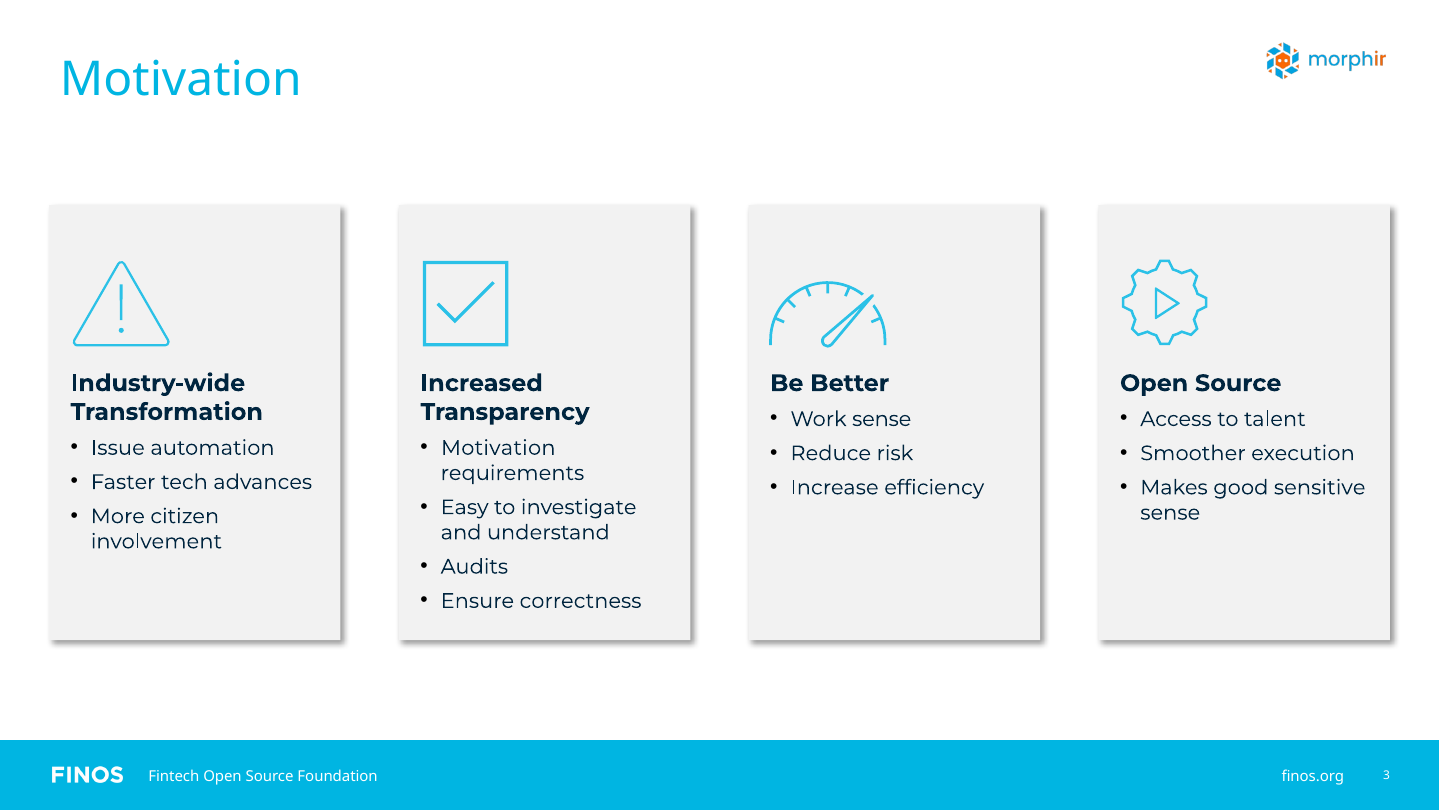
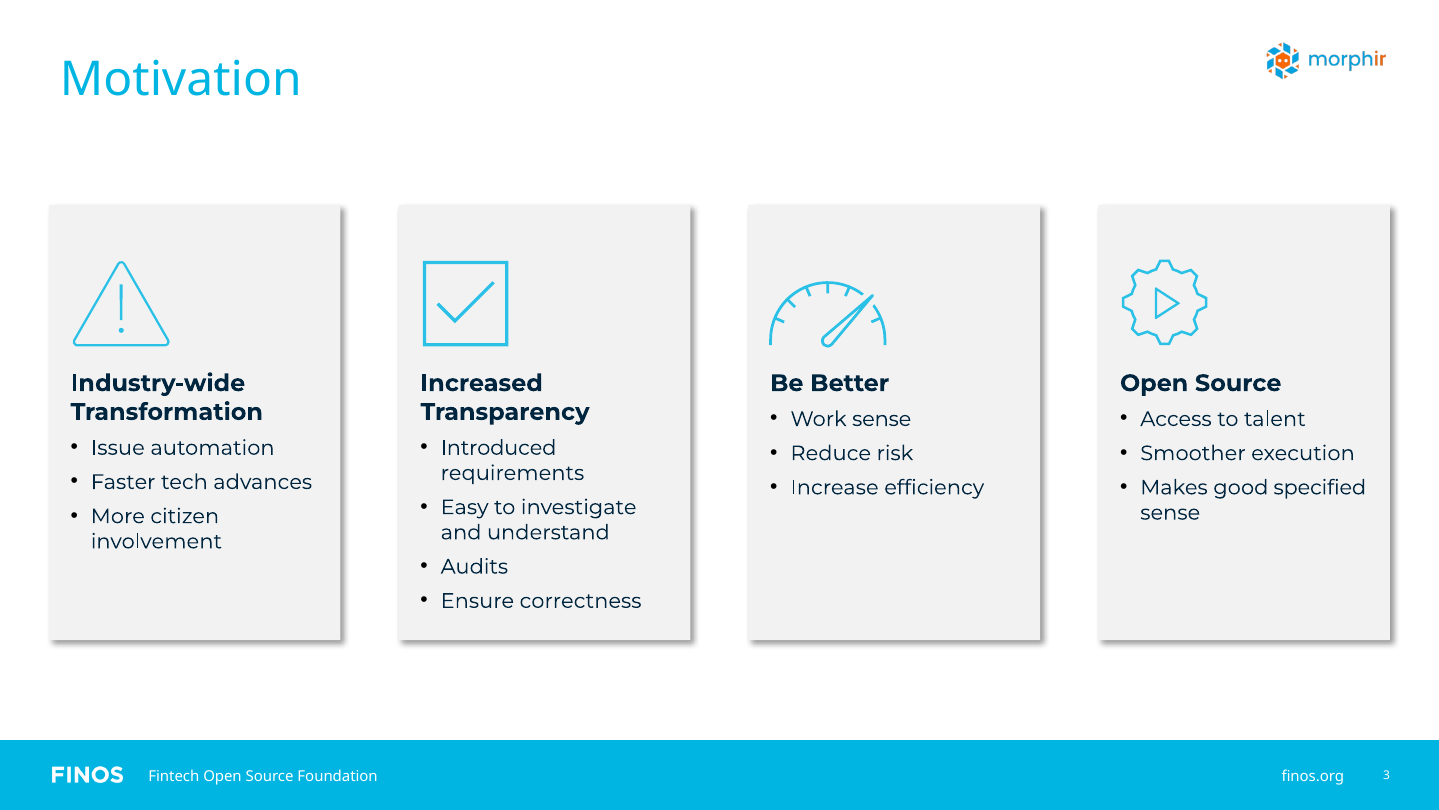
Motivation at (498, 448): Motivation -> Introduced
sensitive: sensitive -> specified
